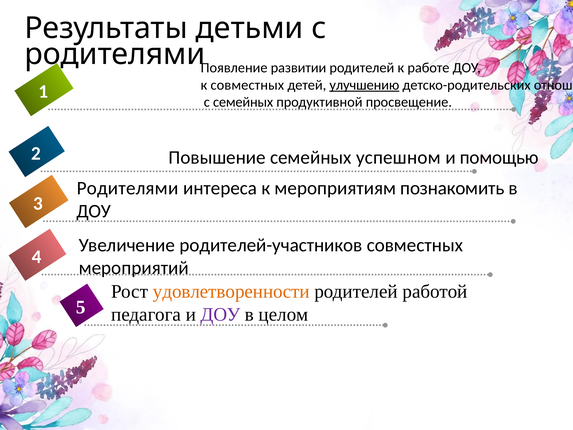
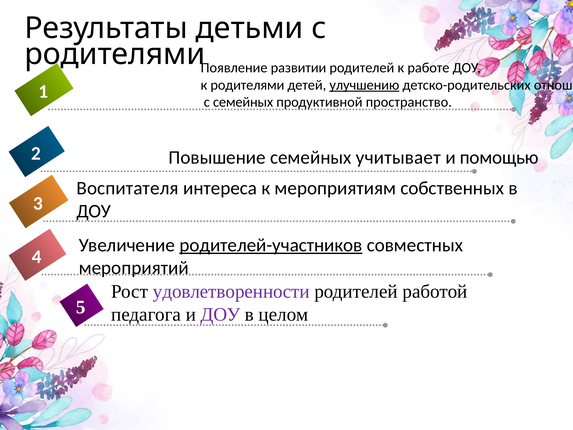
к совместных: совместных -> родителями
просвещение: просвещение -> пространство
успешном: успешном -> учитывает
Родителями at (128, 188): Родителями -> Воспитателя
познакомить: познакомить -> собственных
родителей-участников underline: none -> present
удовлетворенности colour: orange -> purple
